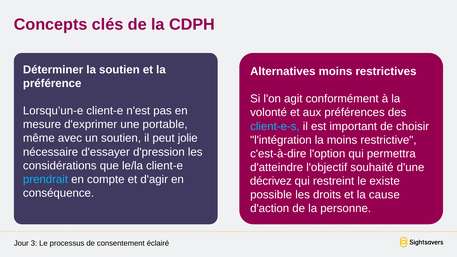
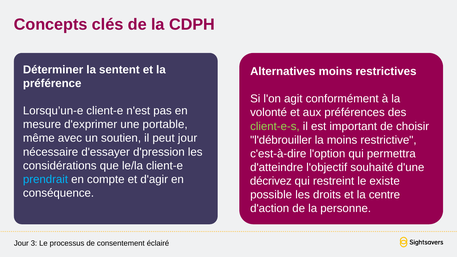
la soutien: soutien -> sentent
client-e-s colour: light blue -> light green
peut jolie: jolie -> jour
l'intégration: l'intégration -> l'débrouiller
cause: cause -> centre
